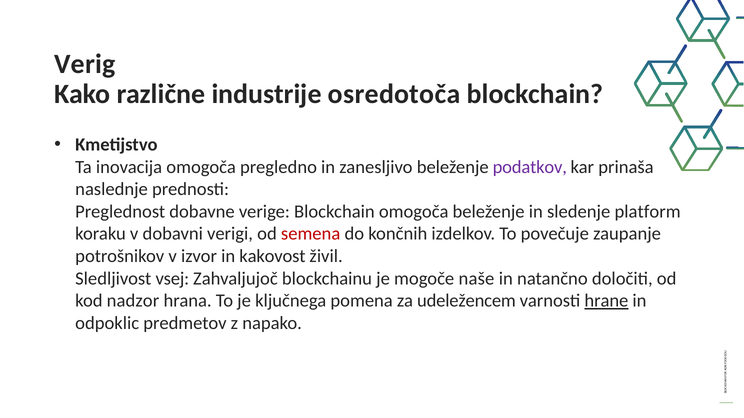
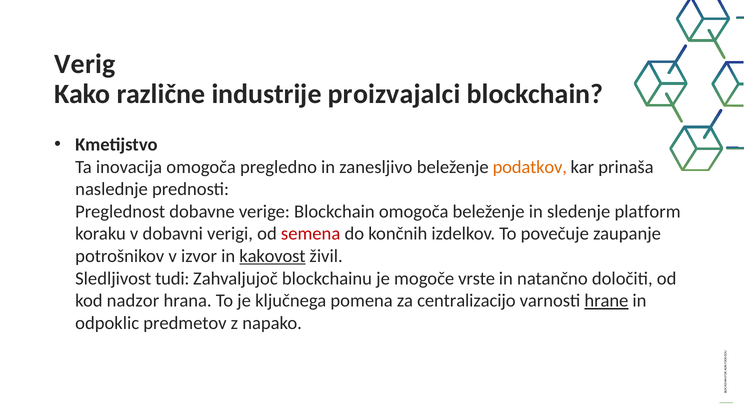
osredotoča: osredotoča -> proizvajalci
podatkov colour: purple -> orange
kakovost underline: none -> present
vsej: vsej -> tudi
naše: naše -> vrste
udeležencem: udeležencem -> centralizacijo
